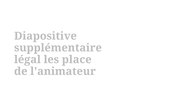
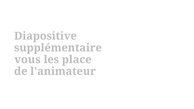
légal: légal -> vous
